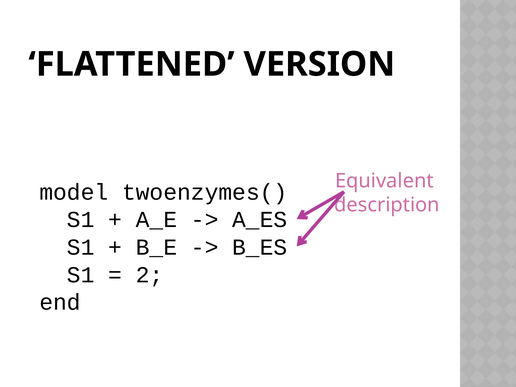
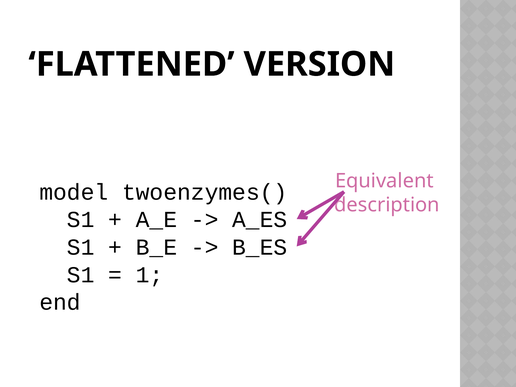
2: 2 -> 1
